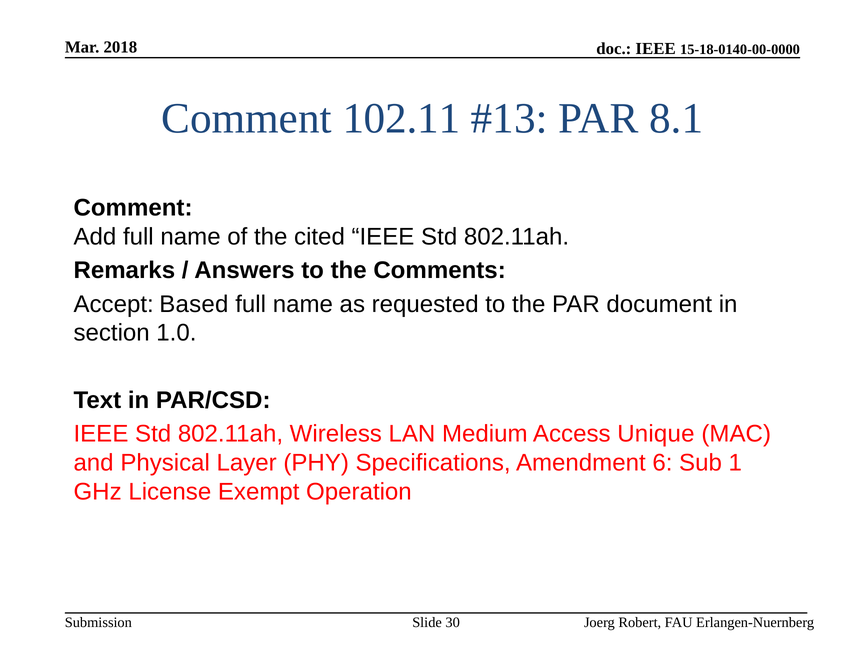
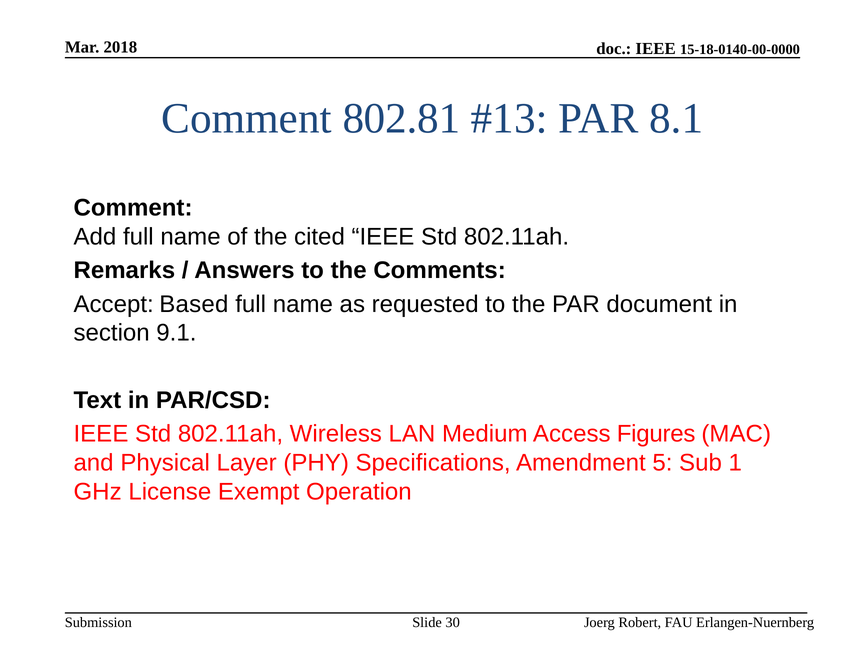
102.11: 102.11 -> 802.81
1.0: 1.0 -> 9.1
Unique: Unique -> Figures
6: 6 -> 5
